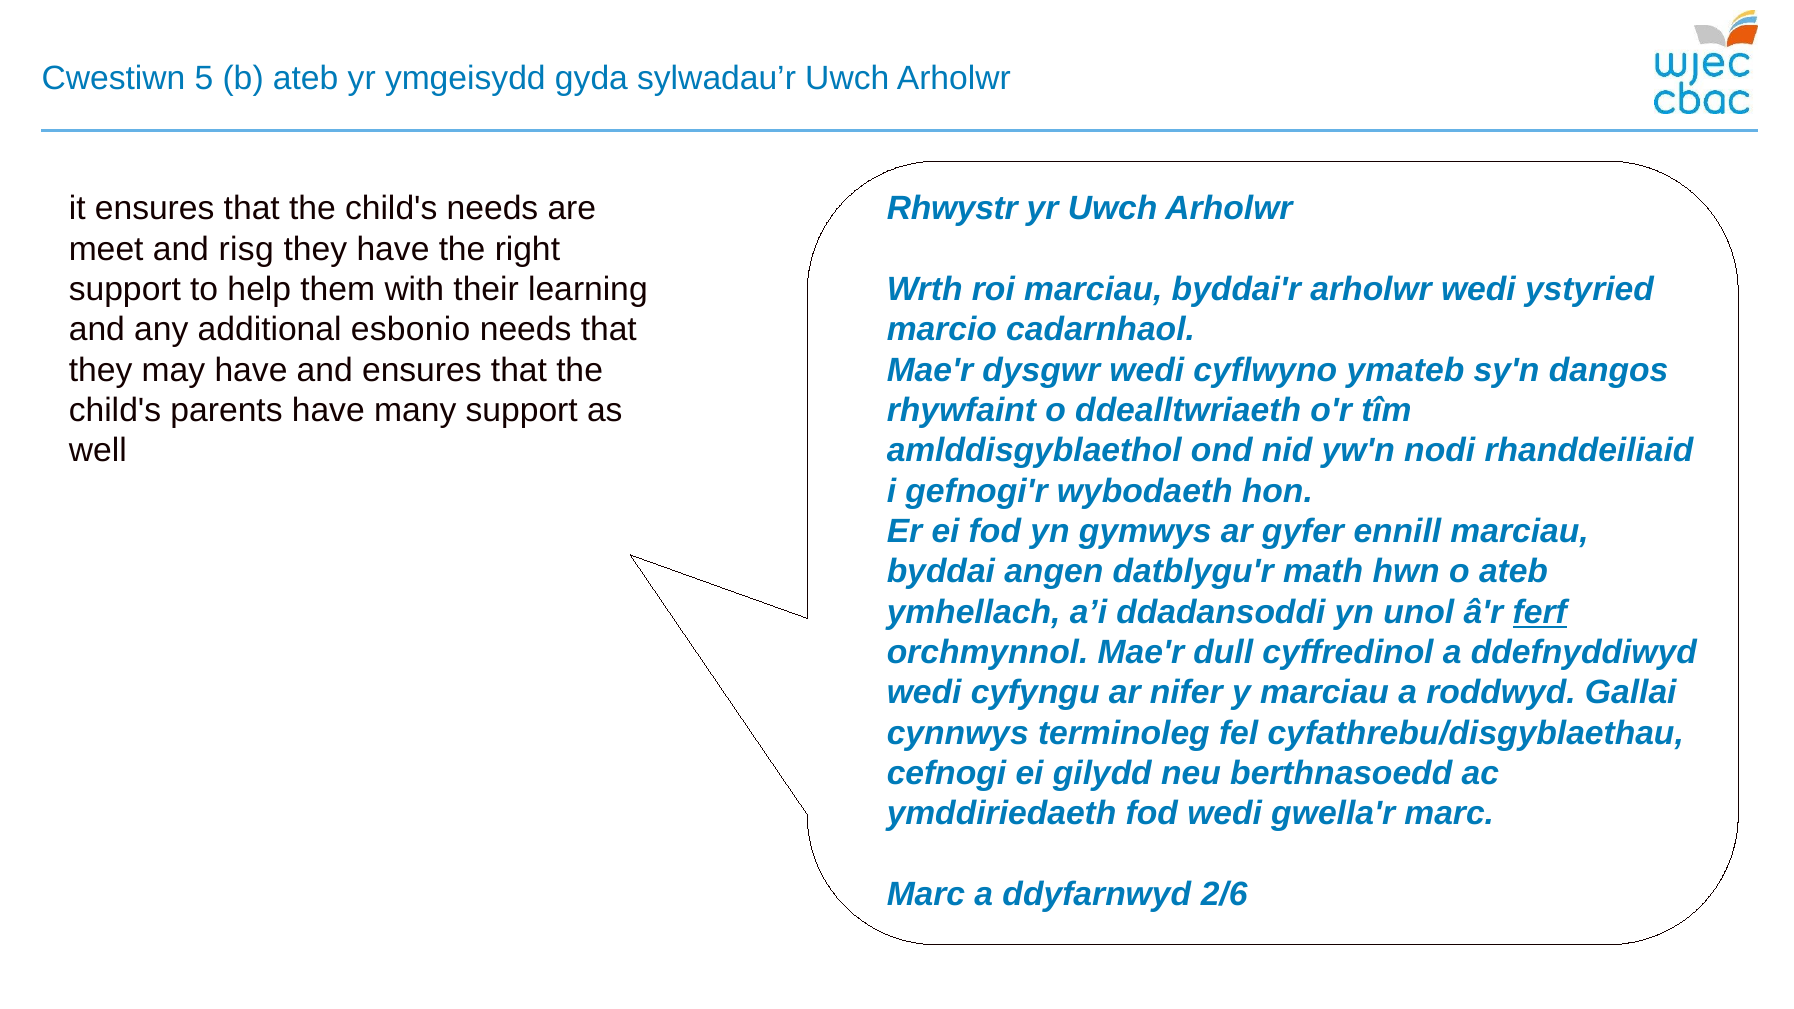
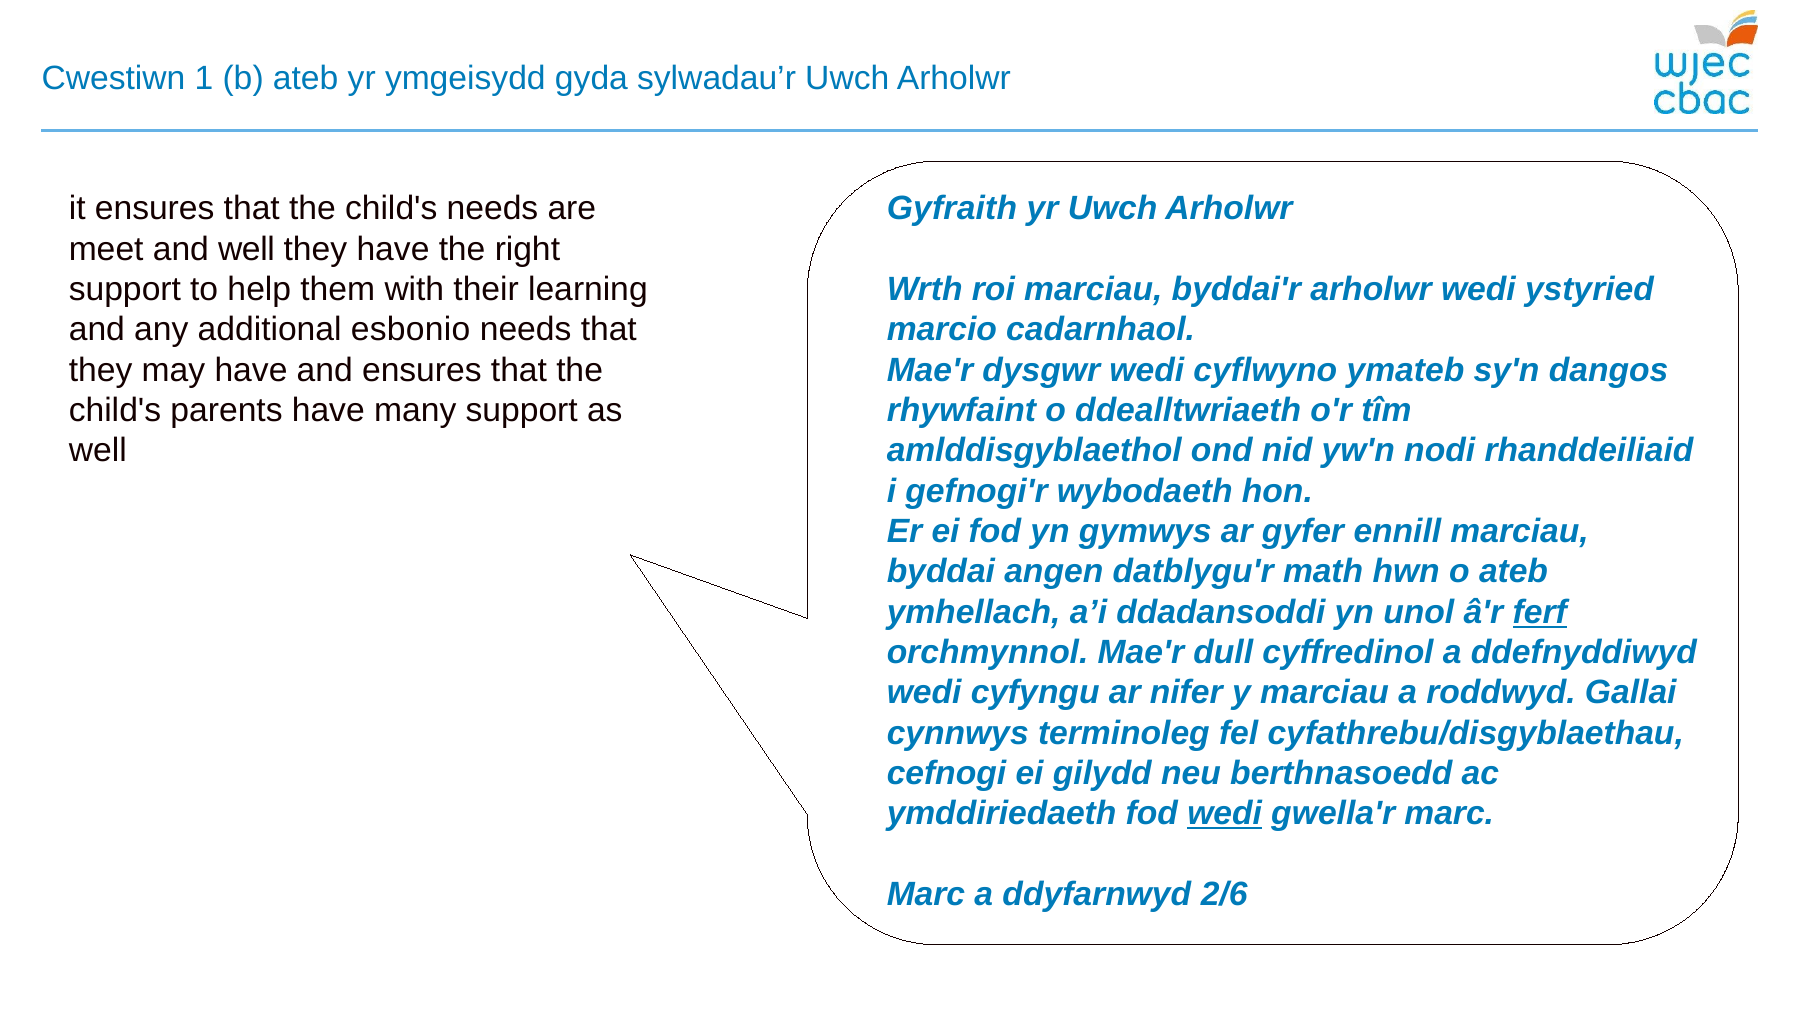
5: 5 -> 1
Rhwystr: Rhwystr -> Gyfraith
and risg: risg -> well
wedi at (1225, 814) underline: none -> present
